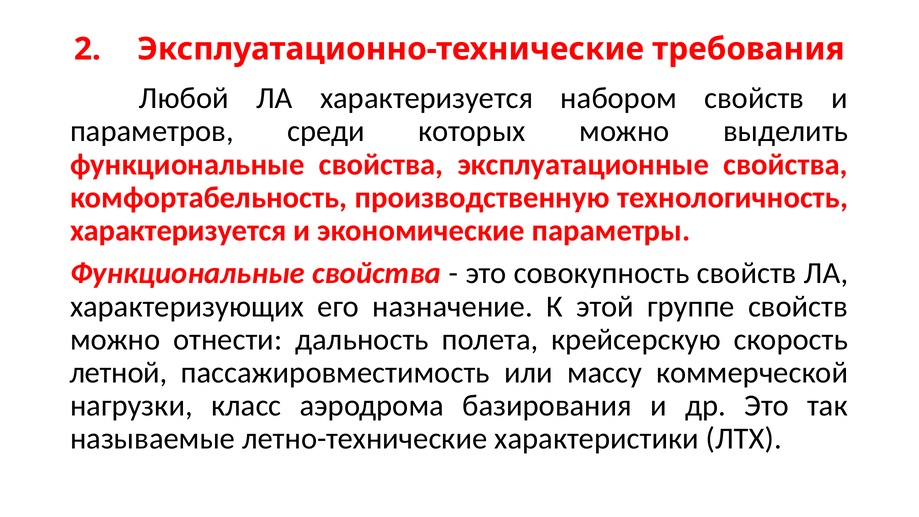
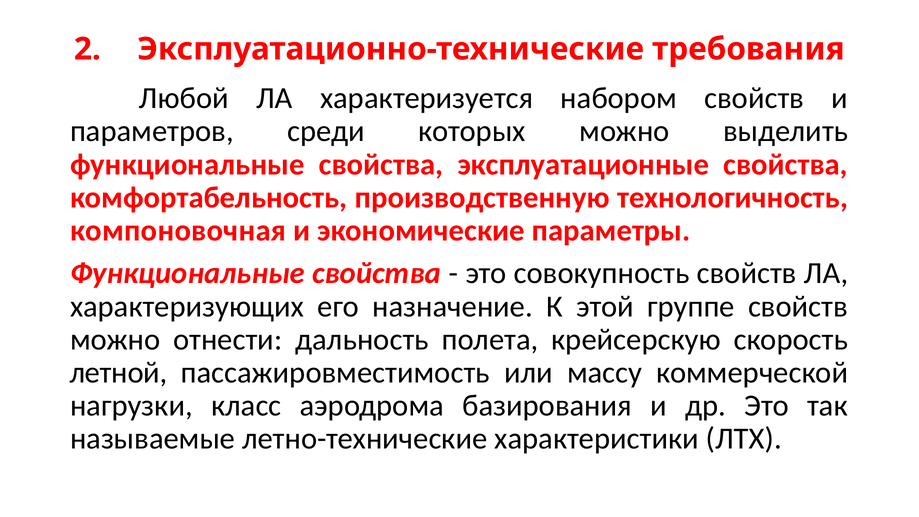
характеризуется at (178, 231): характеризуется -> компоновочная
